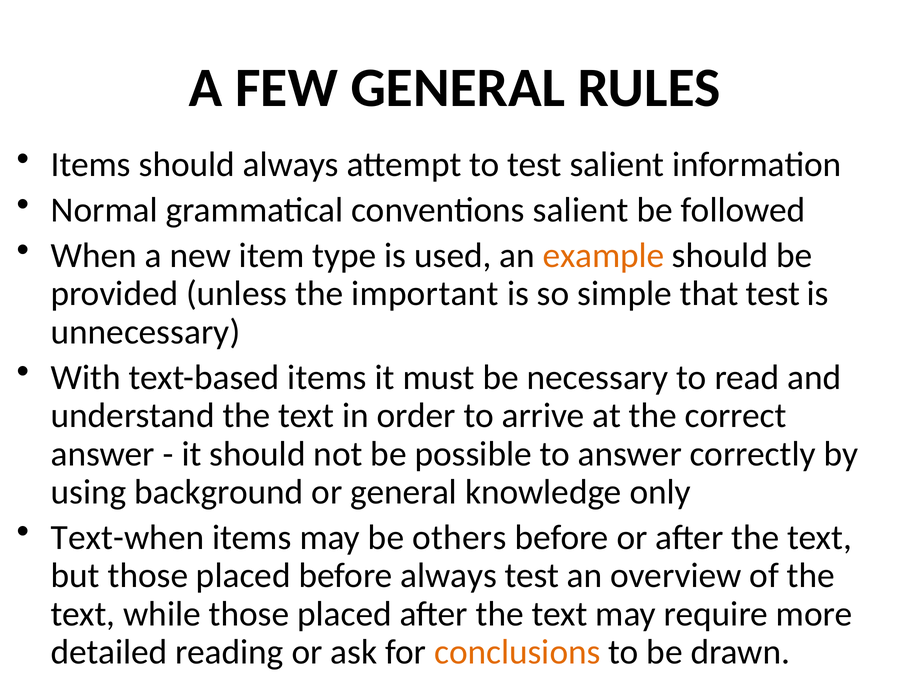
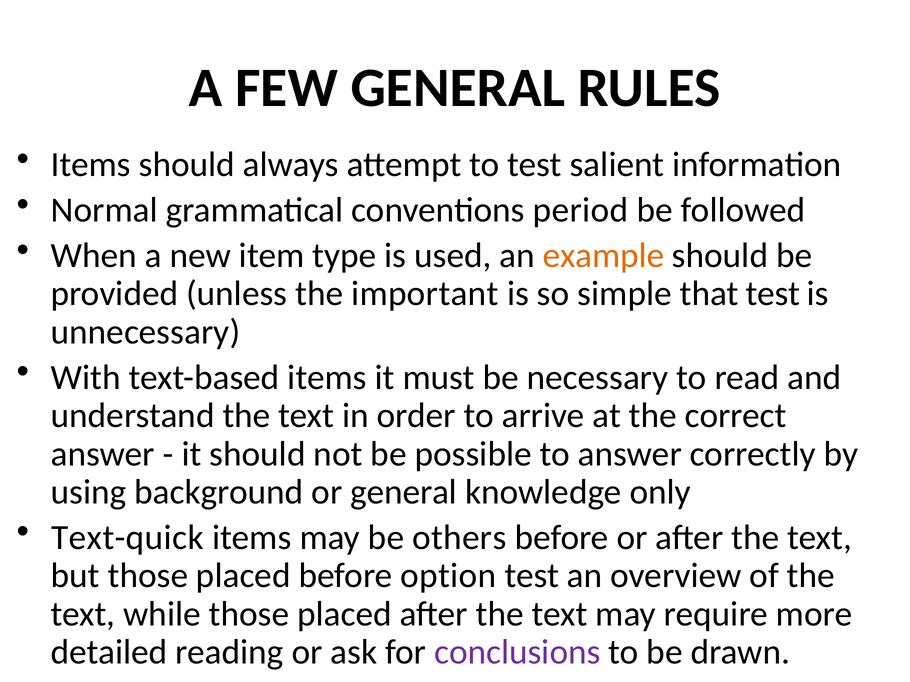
conventions salient: salient -> period
Text-when: Text-when -> Text-quick
before always: always -> option
conclusions colour: orange -> purple
